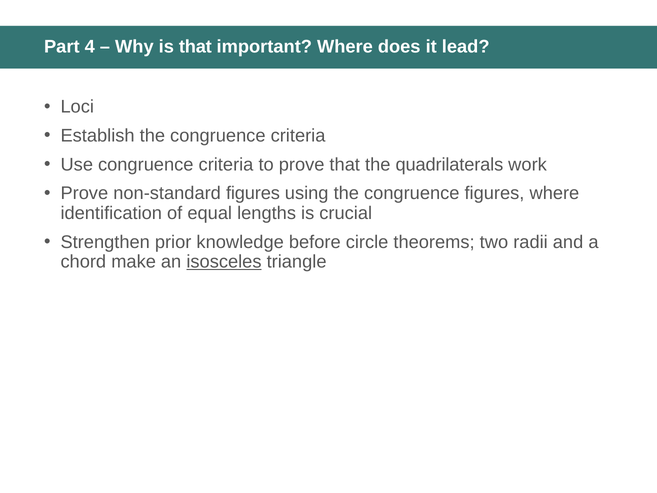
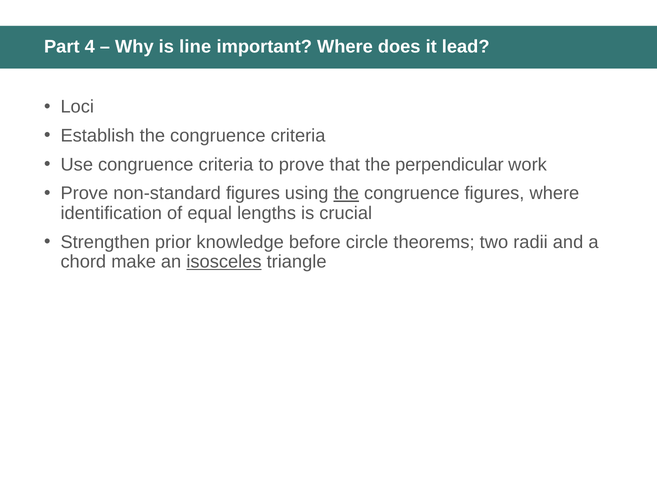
is that: that -> line
quadrilaterals: quadrilaterals -> perpendicular
the at (346, 193) underline: none -> present
